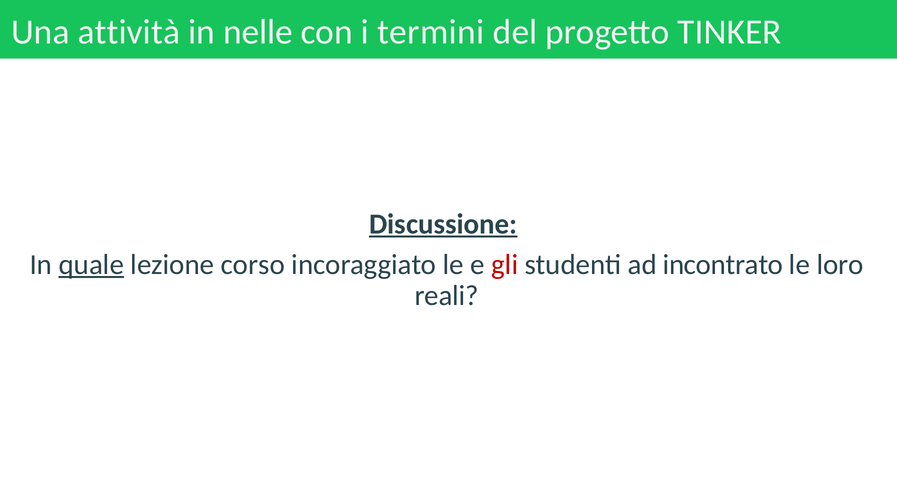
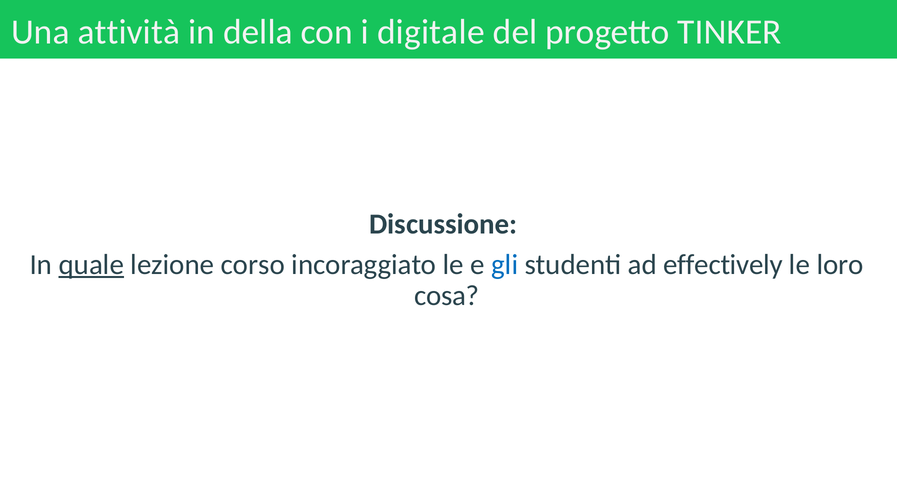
nelle: nelle -> della
termini: termini -> digitale
Discussione underline: present -> none
gli colour: red -> blue
incontrato: incontrato -> effectively
reali: reali -> cosa
